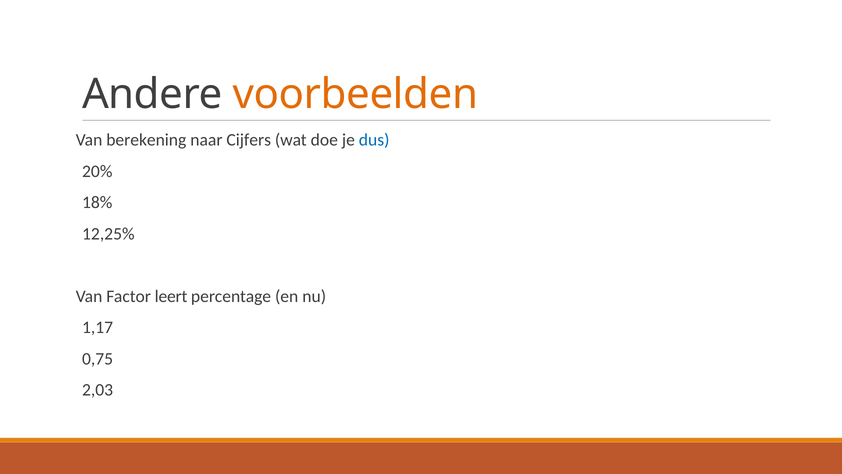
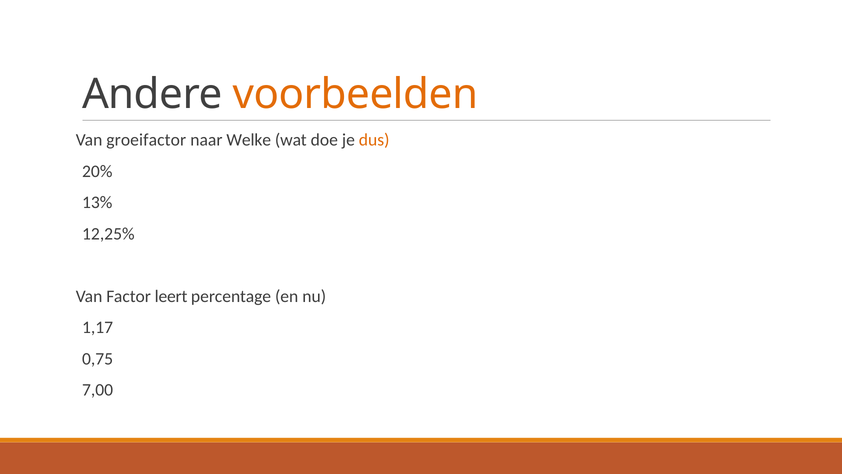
berekening: berekening -> groeifactor
Cijfers: Cijfers -> Welke
dus colour: blue -> orange
18%: 18% -> 13%
2,03: 2,03 -> 7,00
